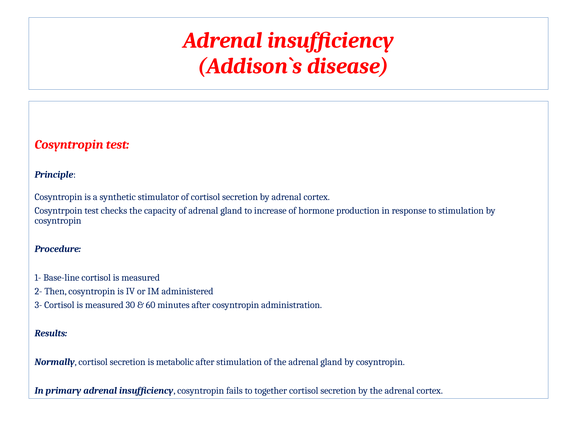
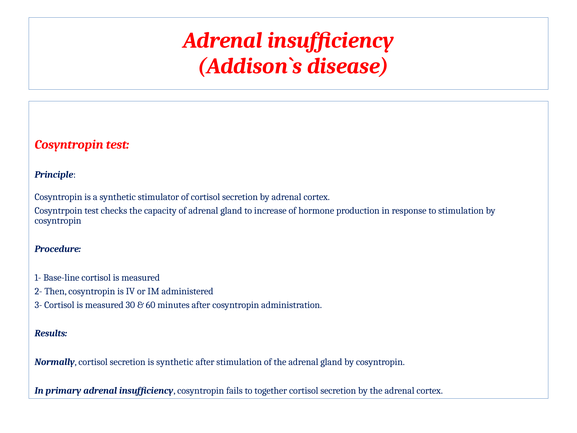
is metabolic: metabolic -> synthetic
